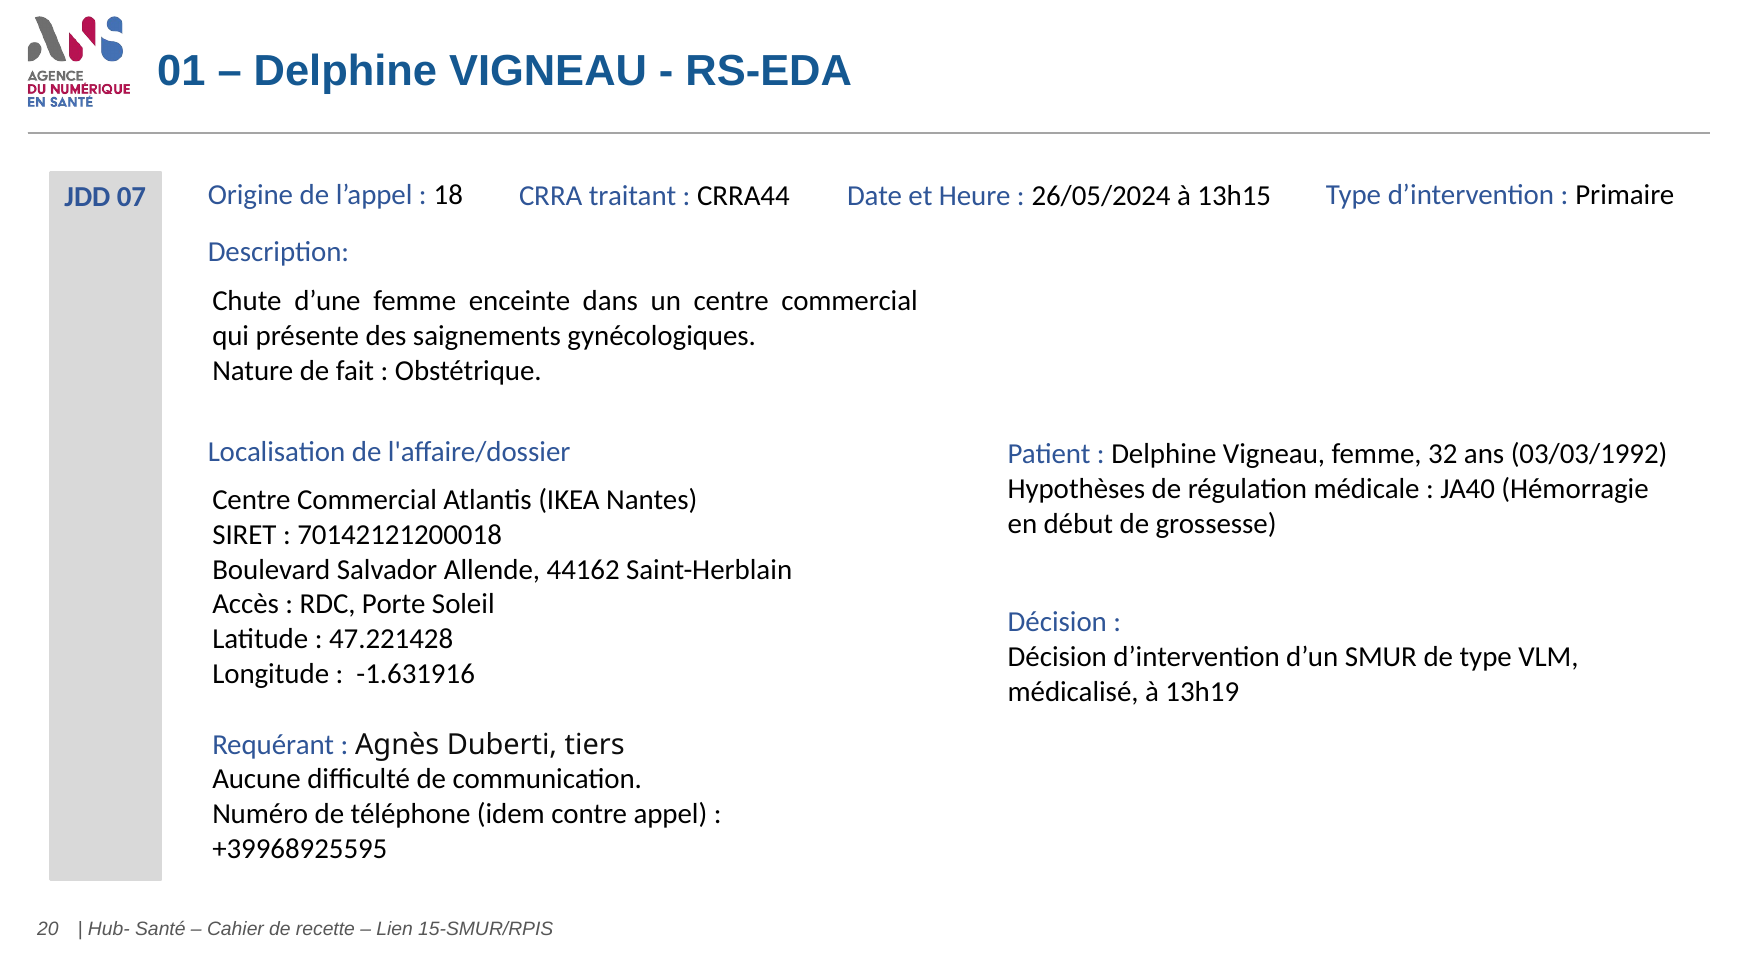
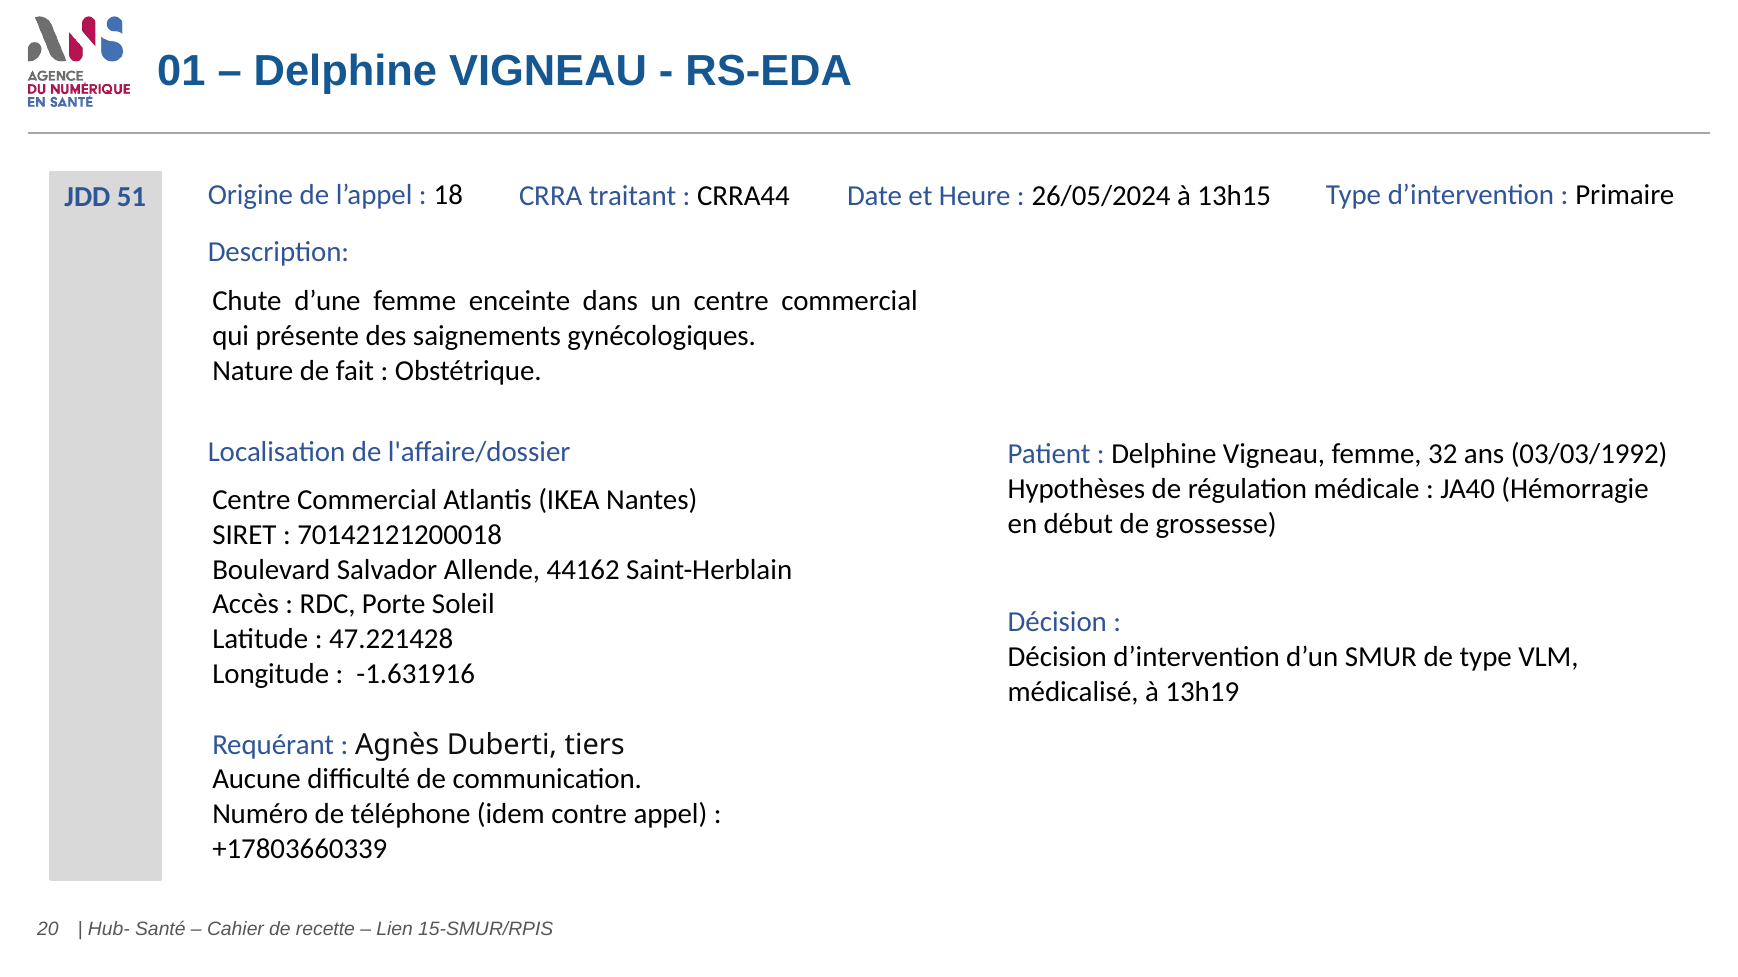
07: 07 -> 51
+39968925595: +39968925595 -> +17803660339
